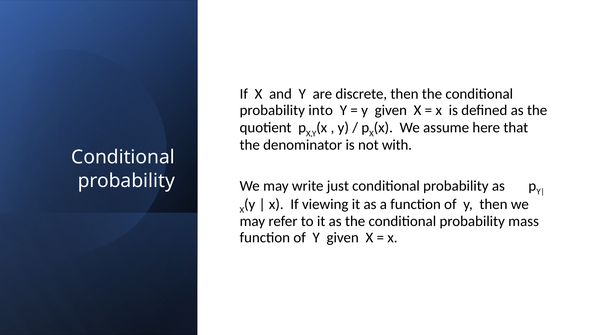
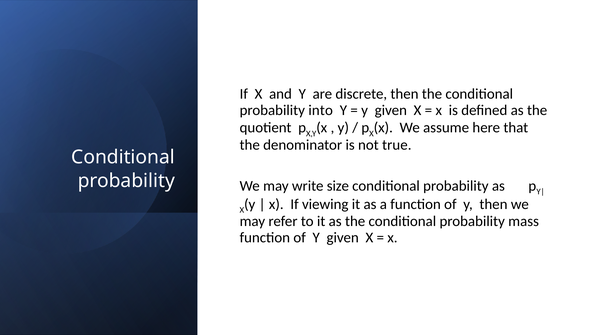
with: with -> true
just: just -> size
